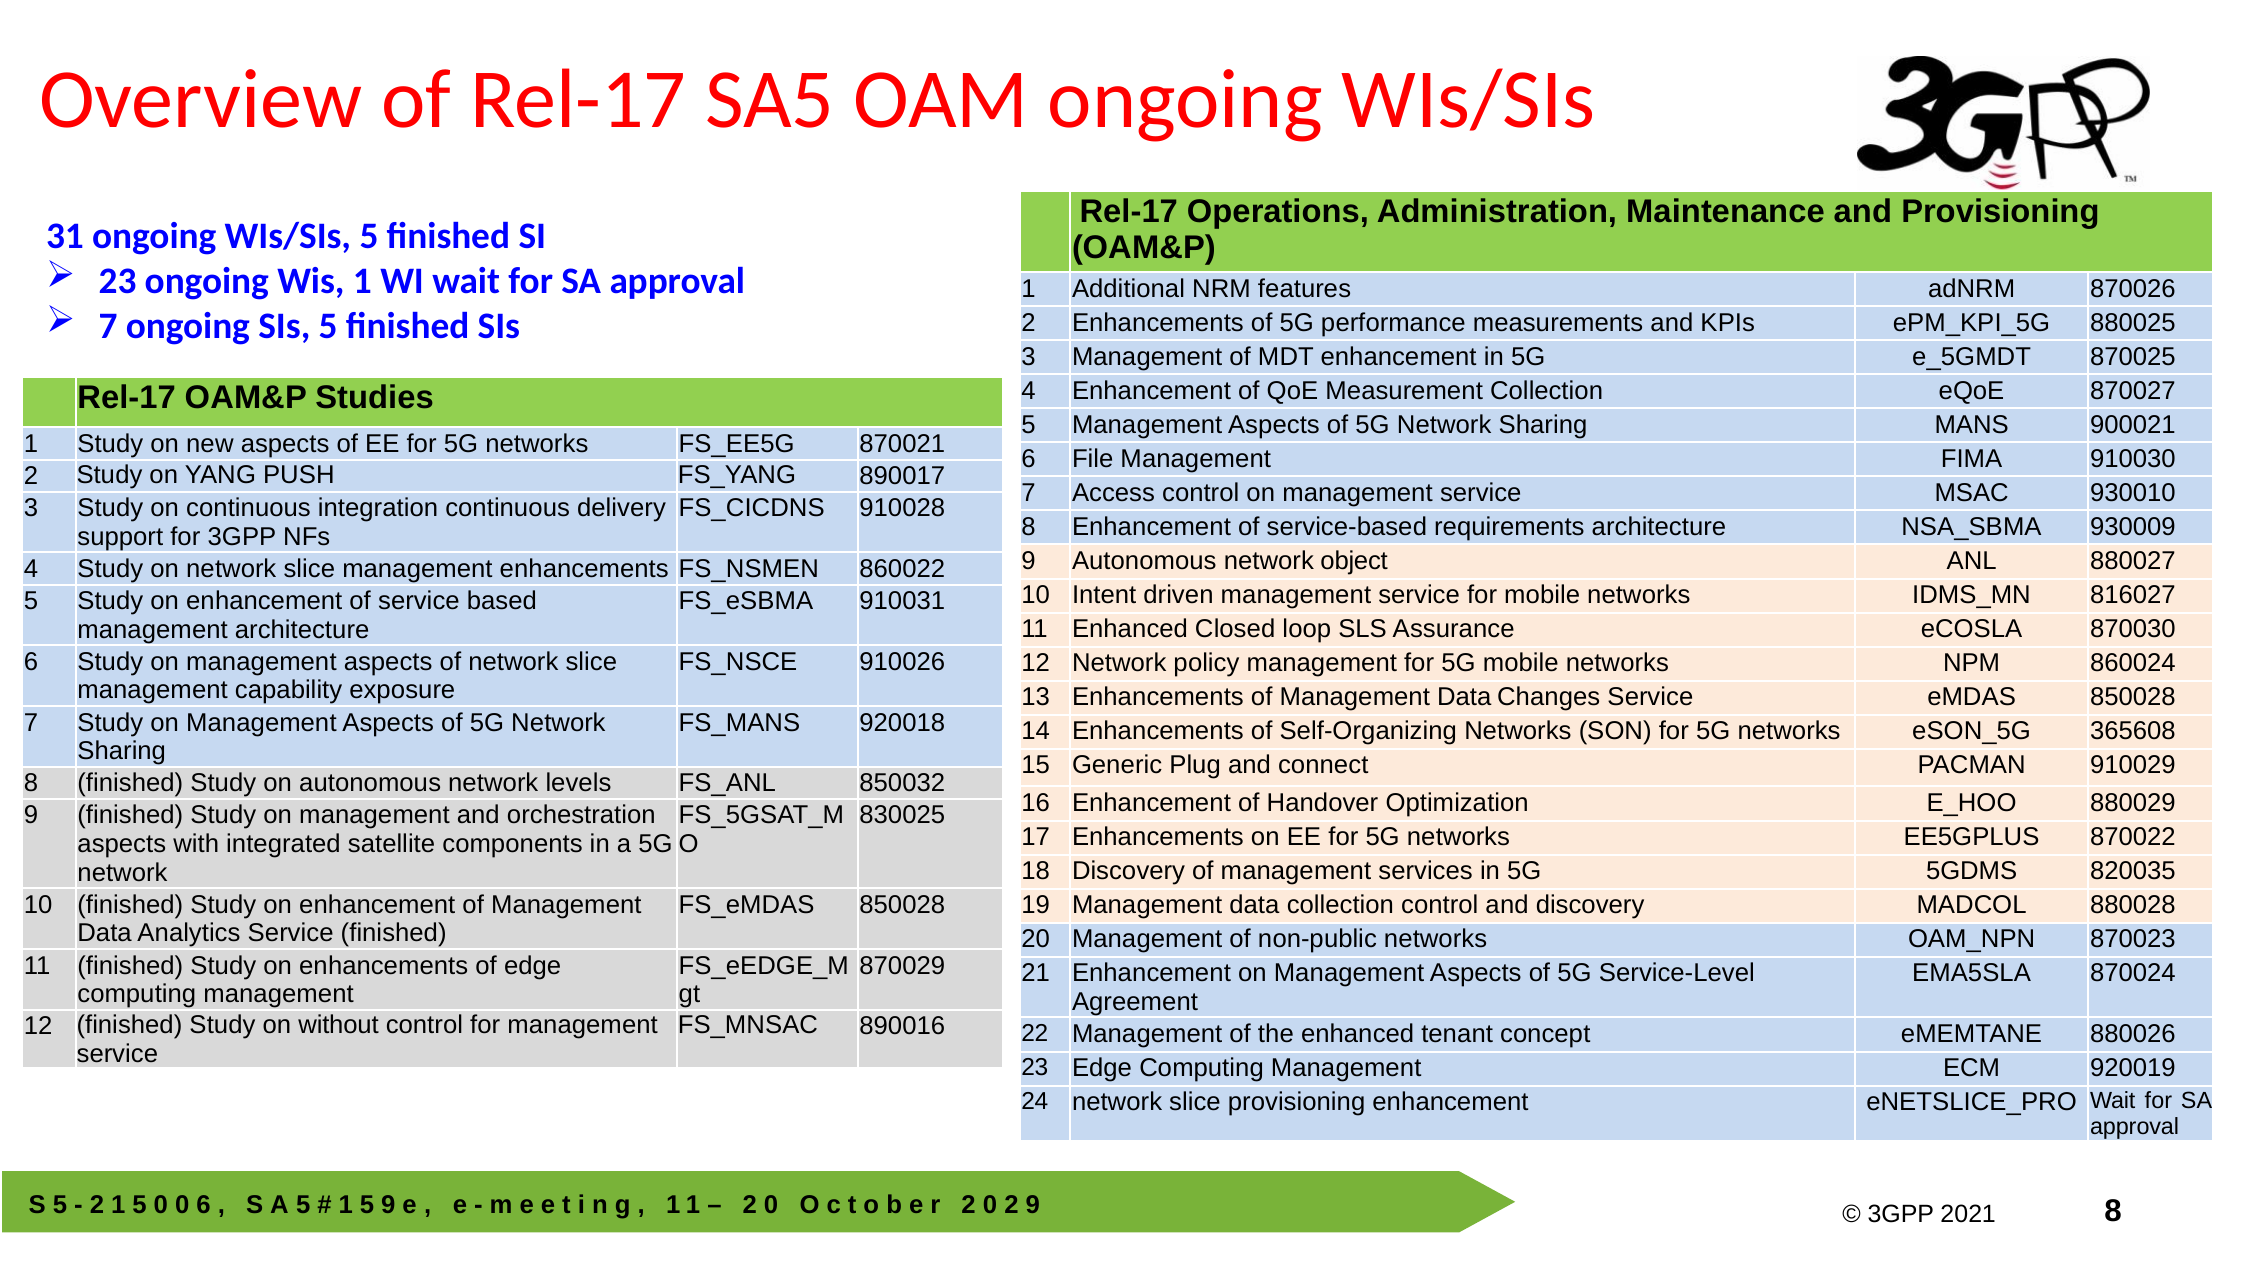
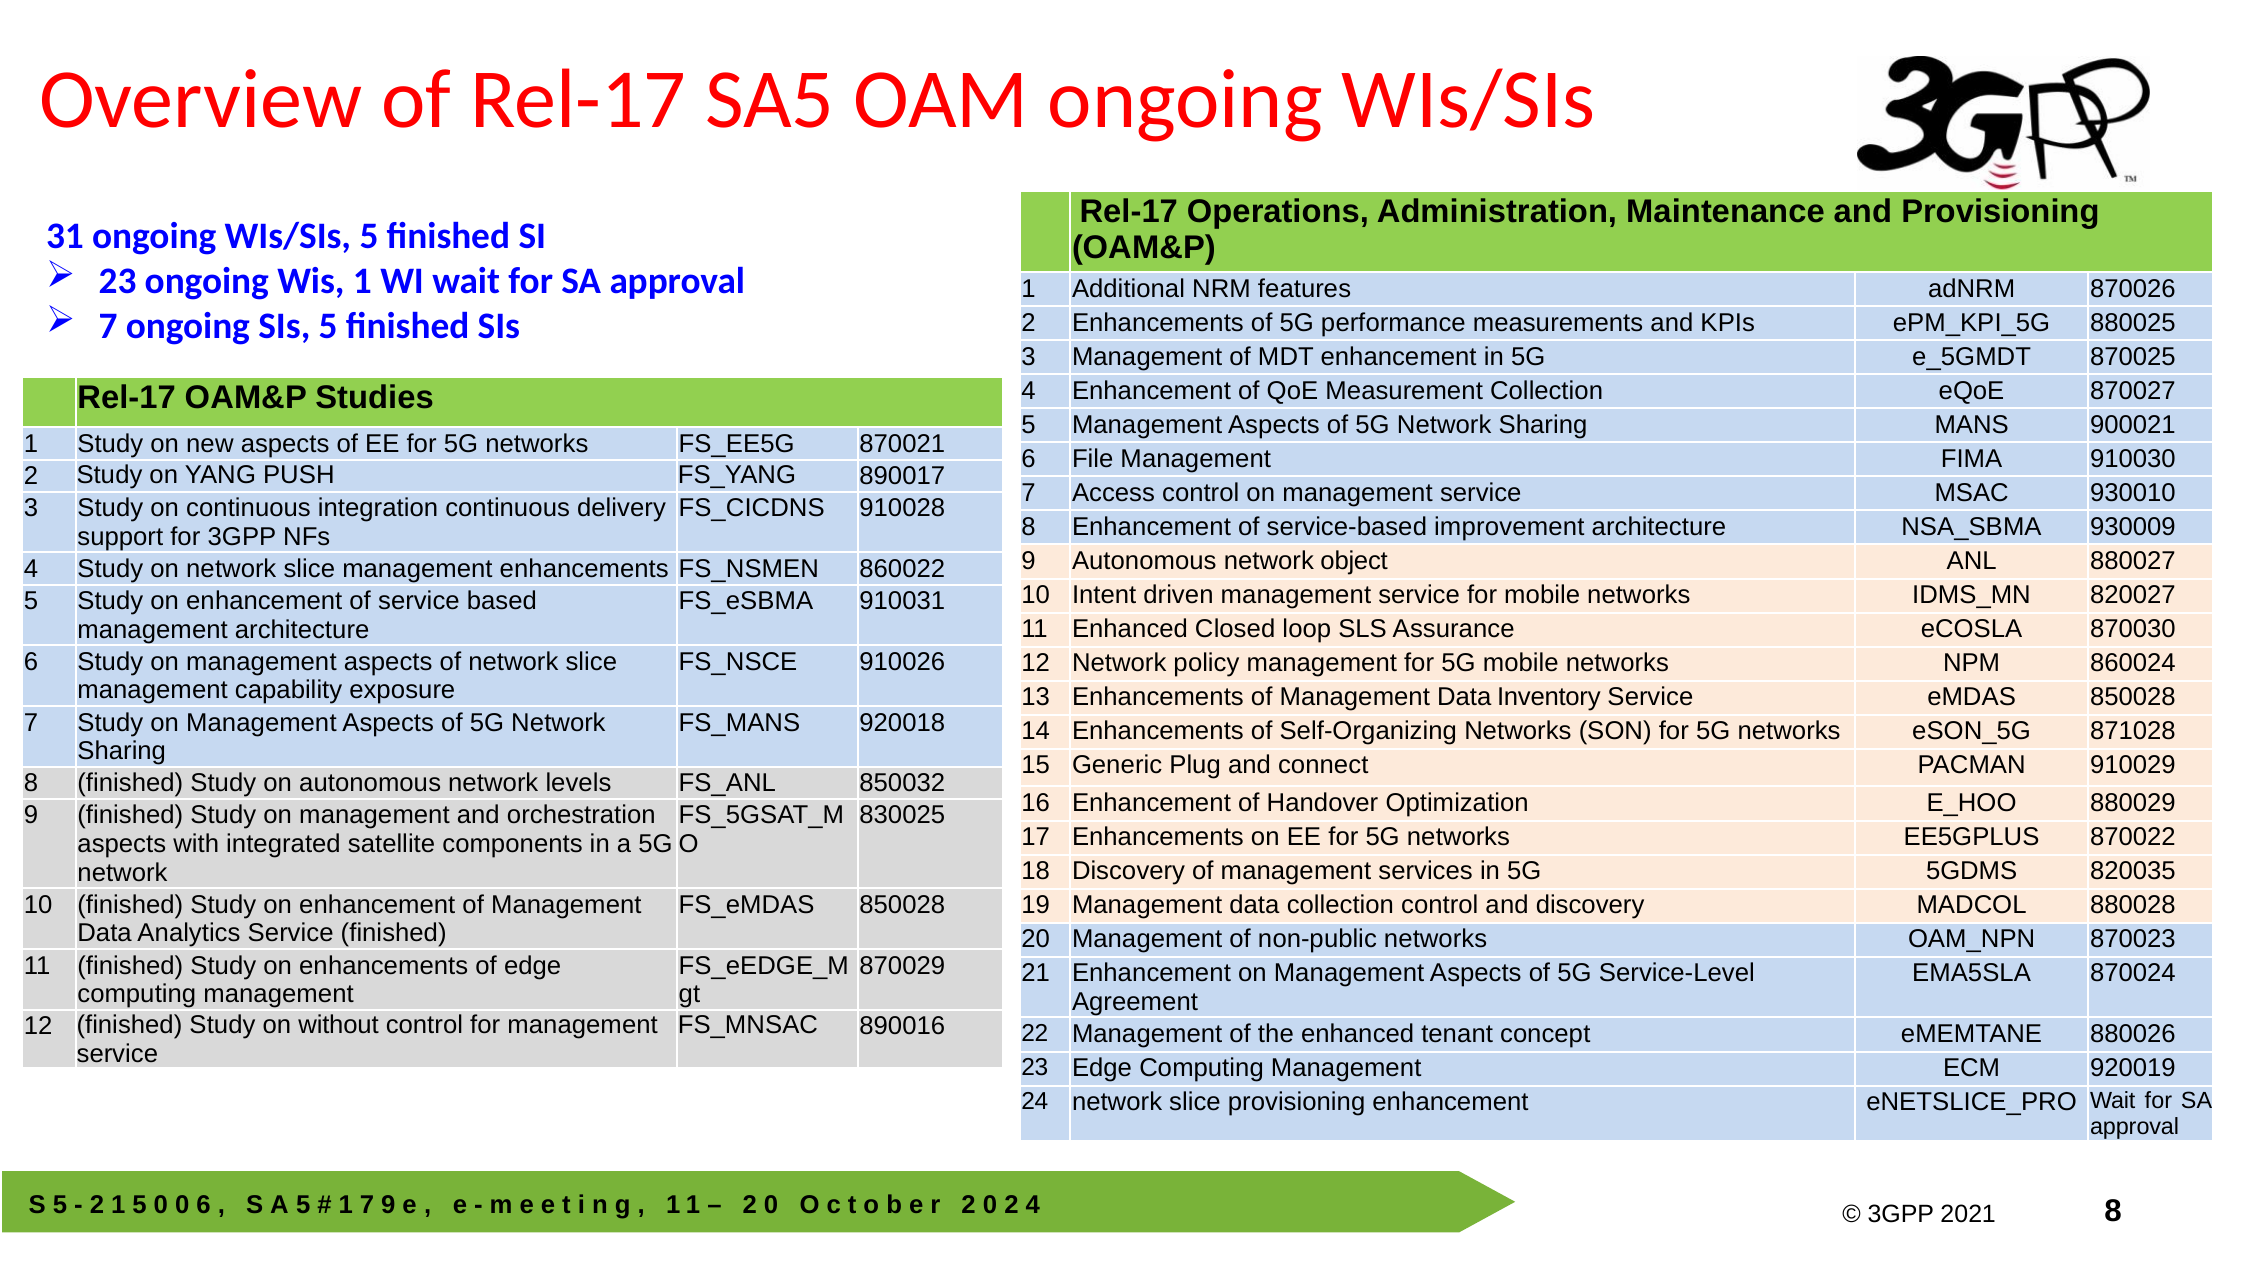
requirements: requirements -> improvement
816027: 816027 -> 820027
Changes: Changes -> Inventory
365608: 365608 -> 871028
5 at (367, 1205): 5 -> 7
2 9: 9 -> 4
